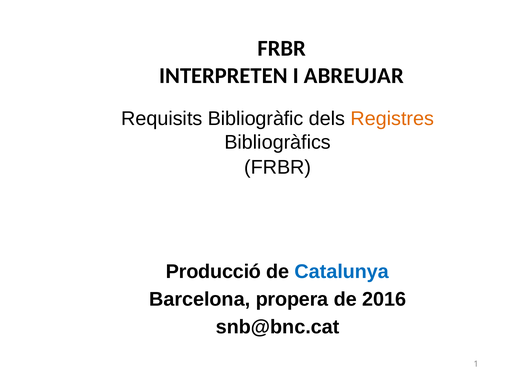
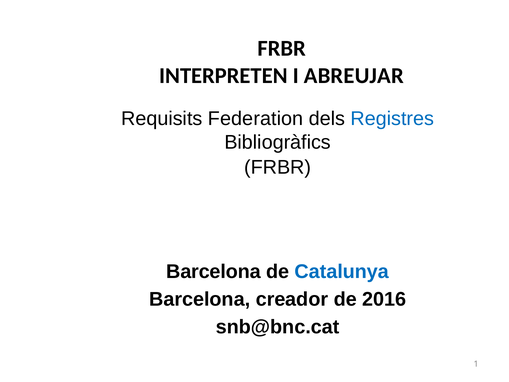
Bibliogràfic: Bibliogràfic -> Federation
Registres colour: orange -> blue
Producció at (213, 271): Producció -> Barcelona
propera: propera -> creador
